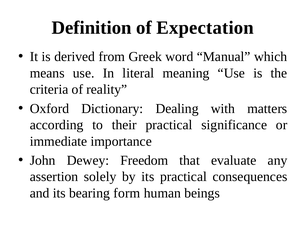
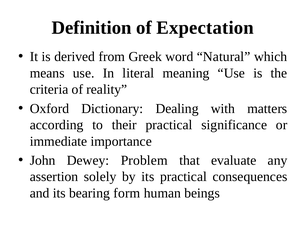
Manual: Manual -> Natural
Freedom: Freedom -> Problem
